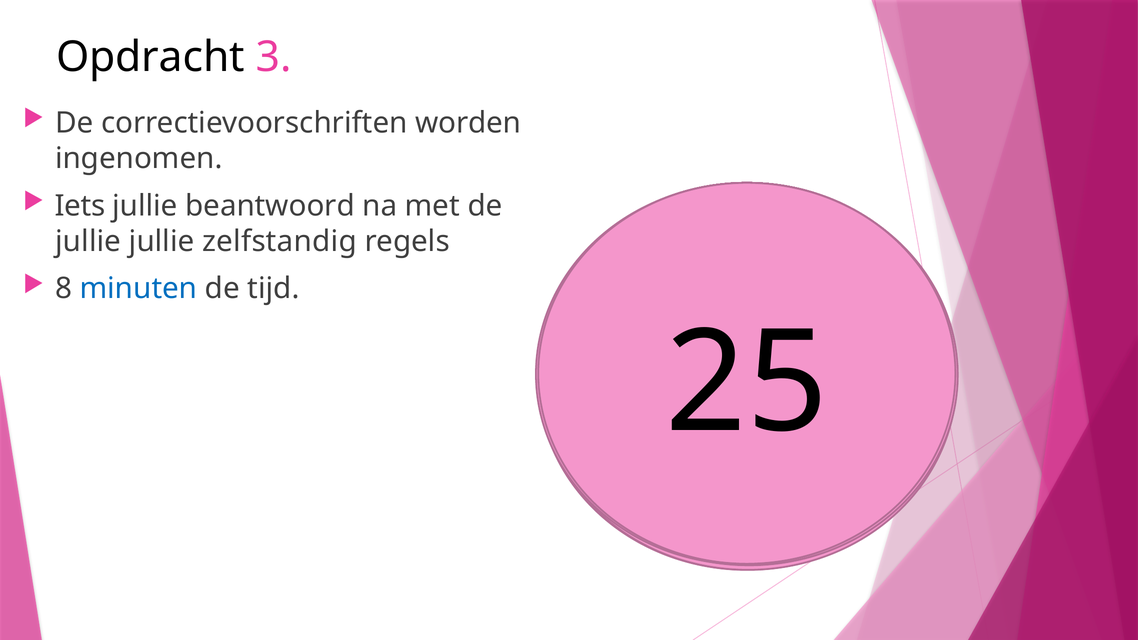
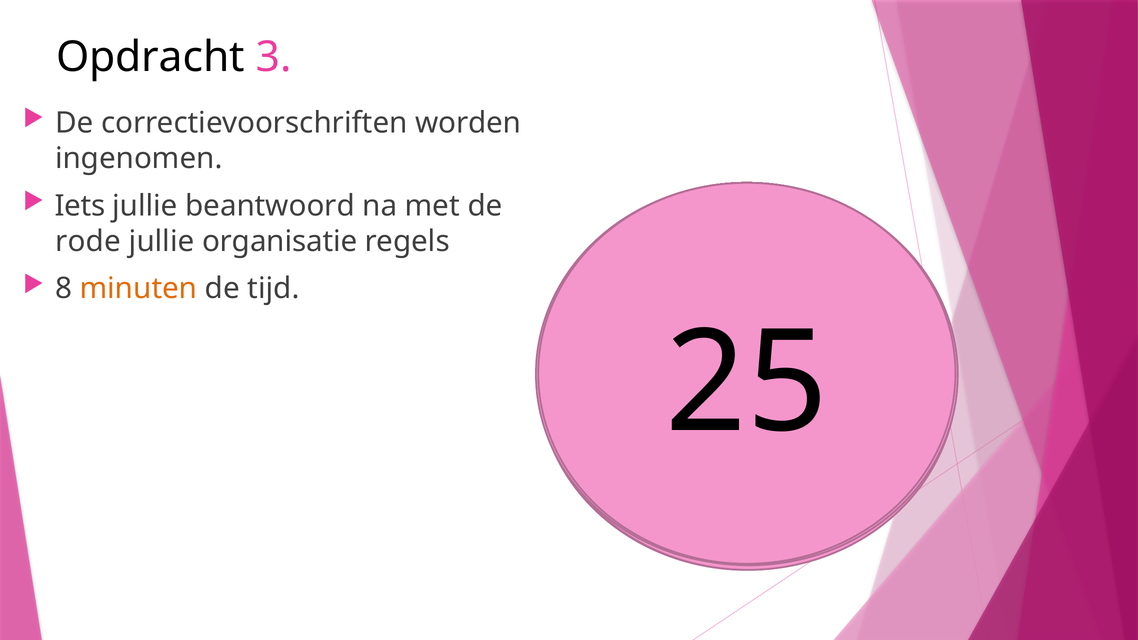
jullie at (88, 241): jullie -> rode
zelfstandig: zelfstandig -> organisatie
minuten colour: blue -> orange
